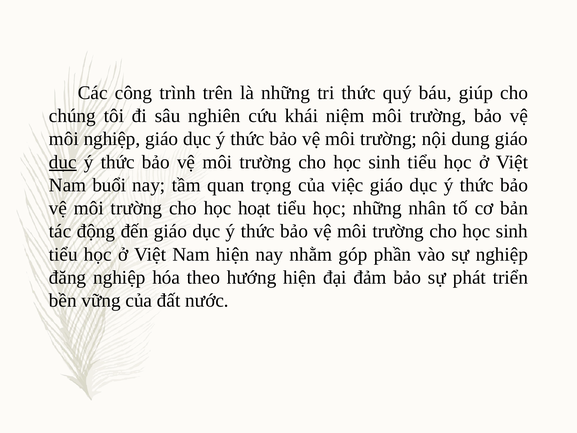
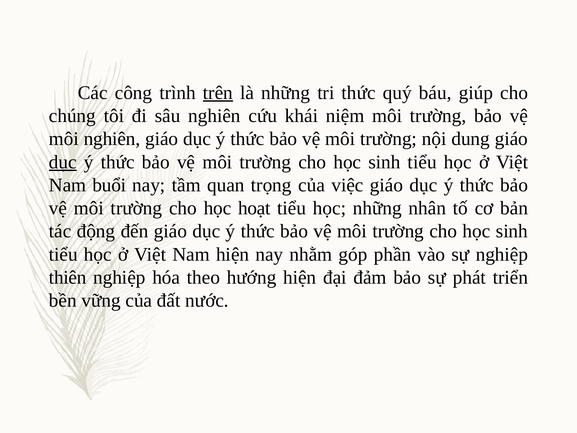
trên underline: none -> present
môi nghiệp: nghiệp -> nghiên
đăng: đăng -> thiên
